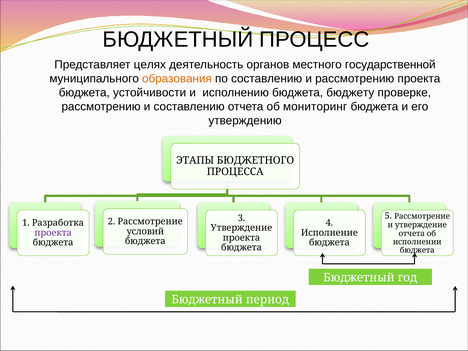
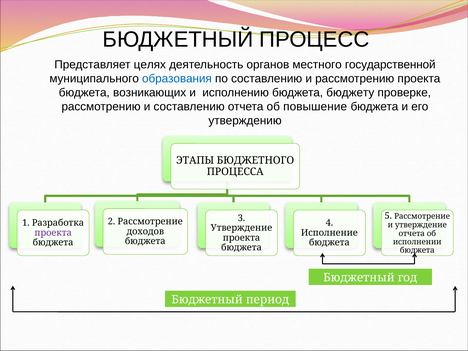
образования colour: orange -> blue
устойчивости: устойчивости -> возникающих
мониторинг: мониторинг -> повышение
условий: условий -> доходов
